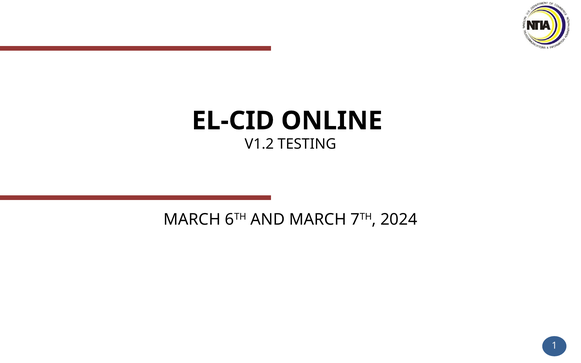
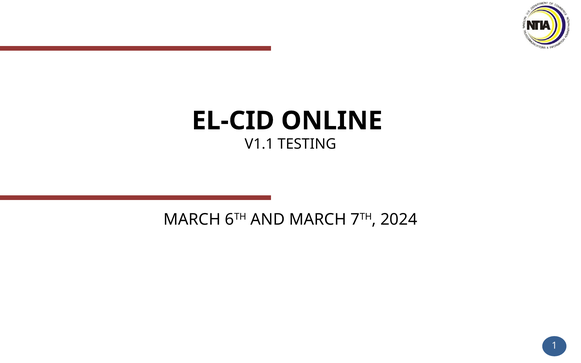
V1.2: V1.2 -> V1.1
